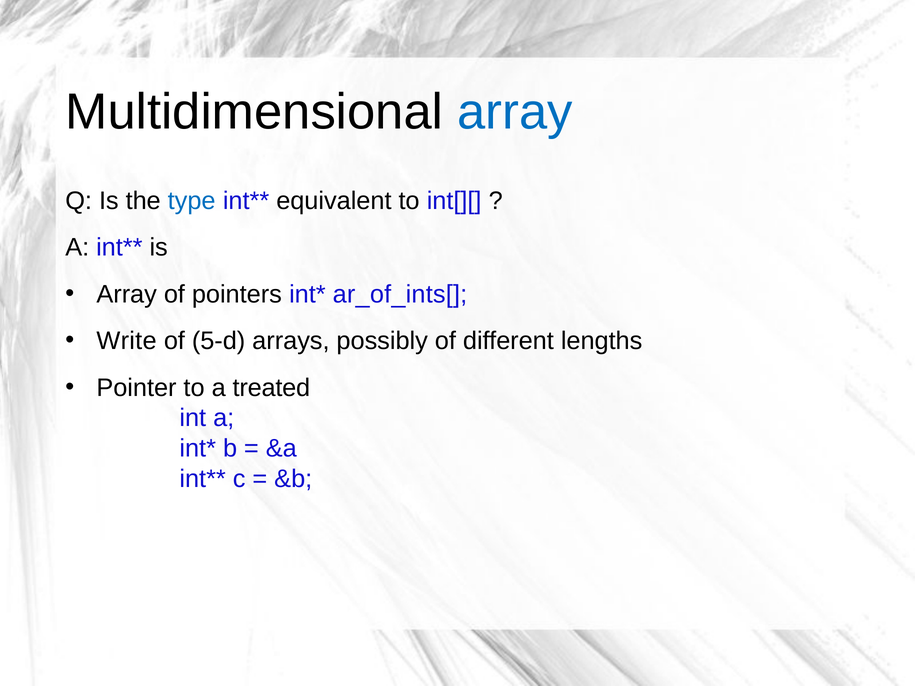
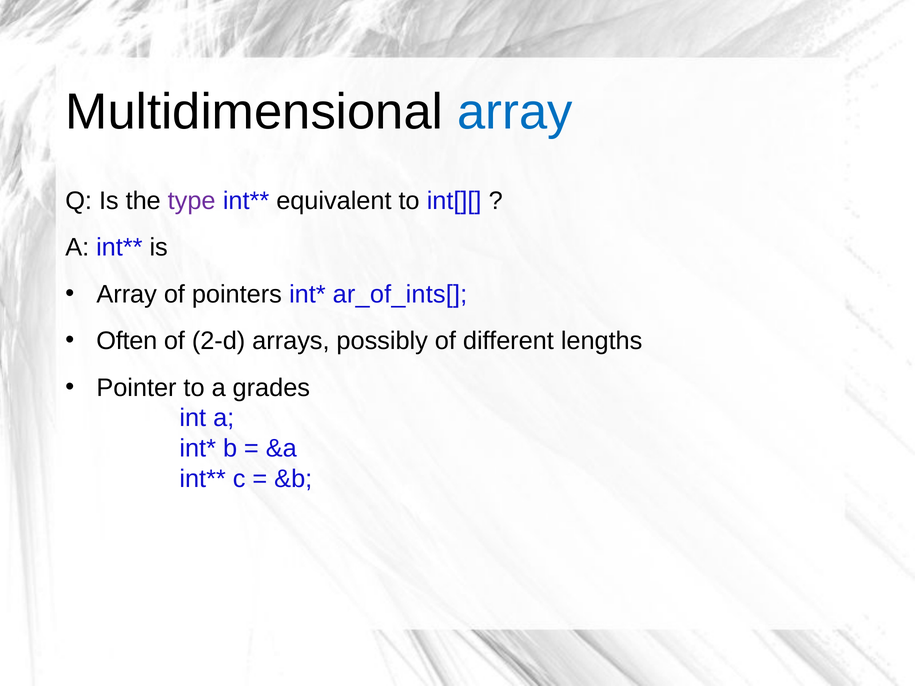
type colour: blue -> purple
Write: Write -> Often
5-d: 5-d -> 2-d
treated: treated -> grades
